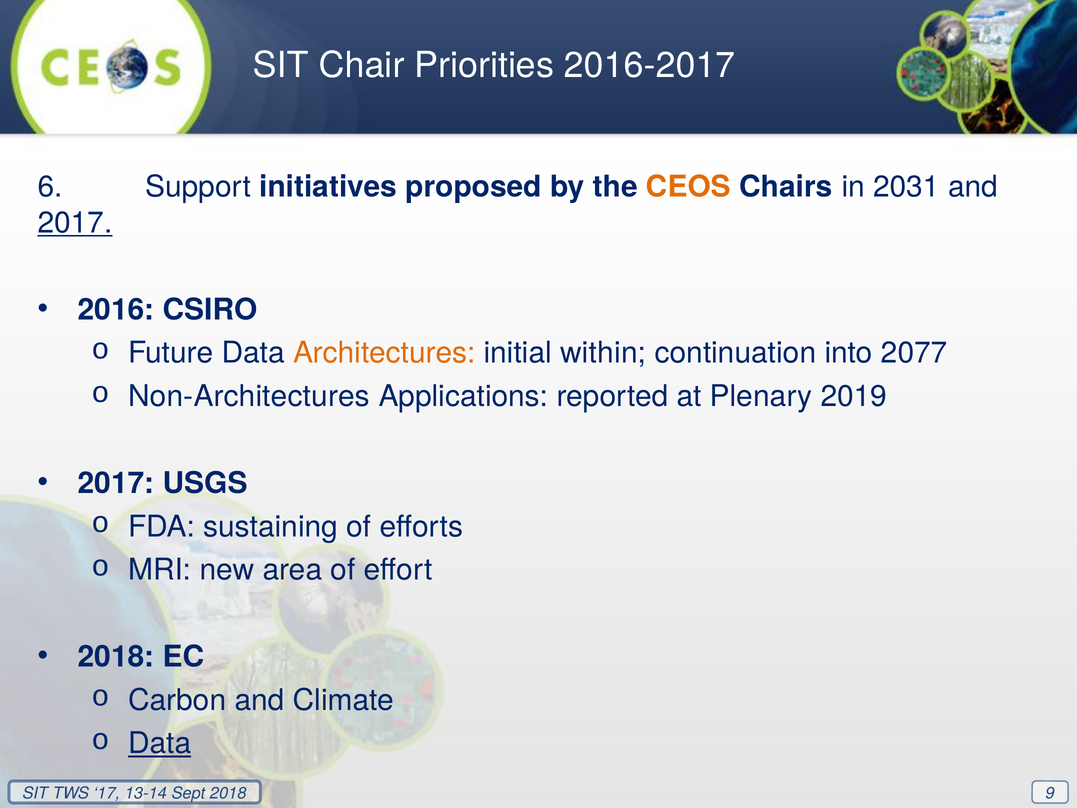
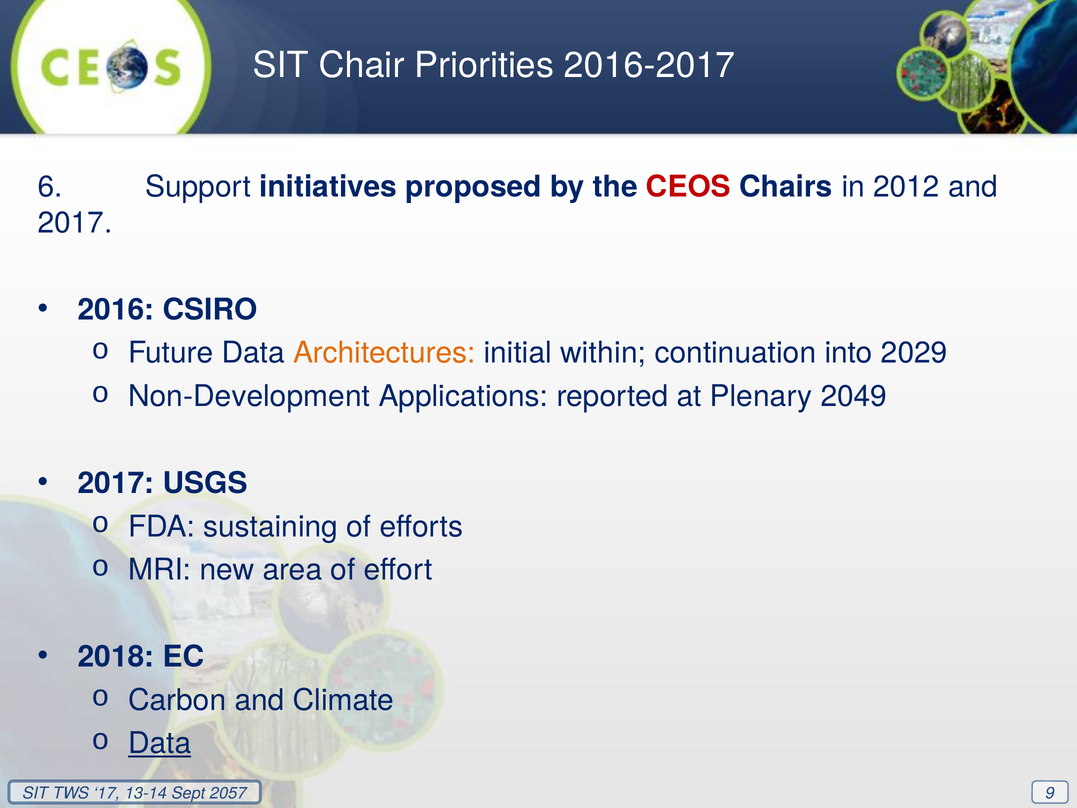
CEOS colour: orange -> red
2031: 2031 -> 2012
2017 at (75, 223) underline: present -> none
2077: 2077 -> 2029
Non-Architectures: Non-Architectures -> Non-Development
2019: 2019 -> 2049
2018 at (228, 793): 2018 -> 2057
